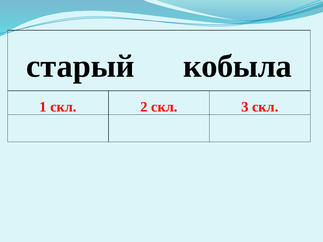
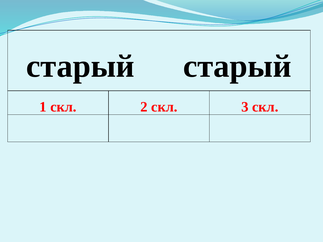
старый кобыла: кобыла -> старый
